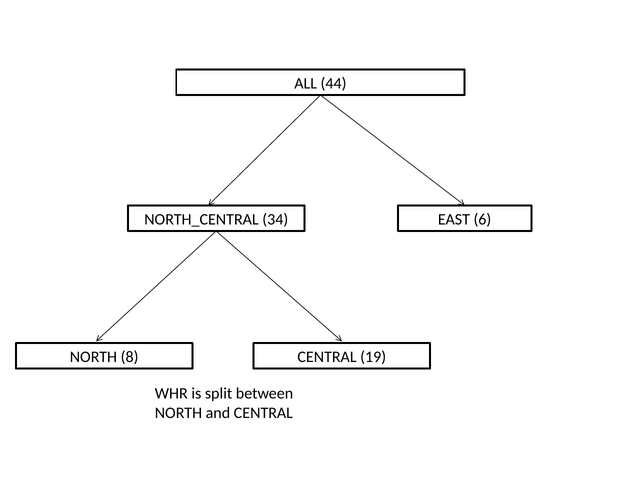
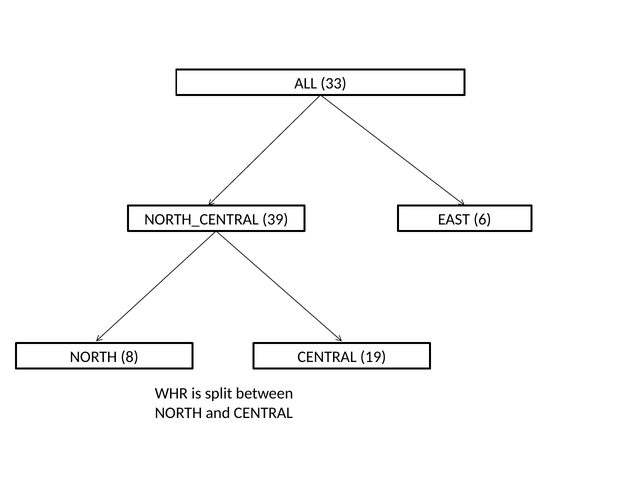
44: 44 -> 33
34: 34 -> 39
